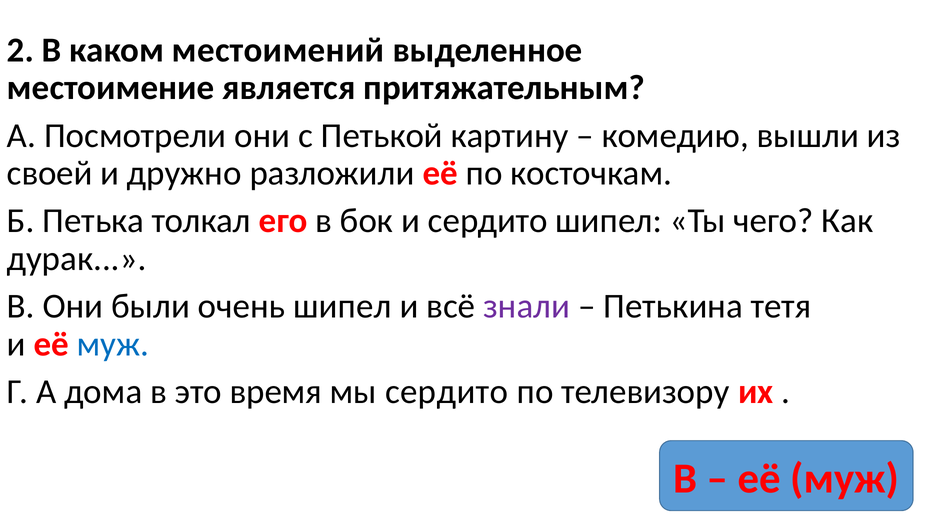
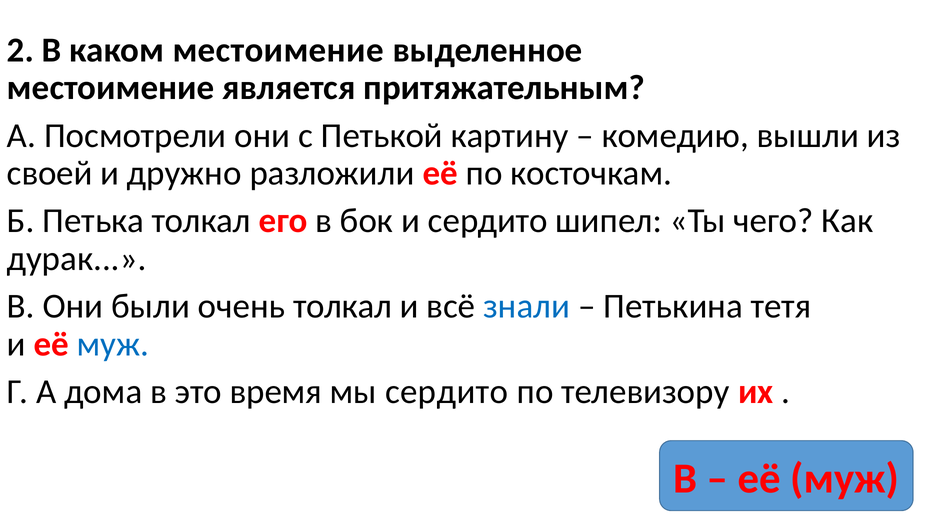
каком местоимений: местоимений -> местоимение
очень шипел: шипел -> толкал
знали colour: purple -> blue
